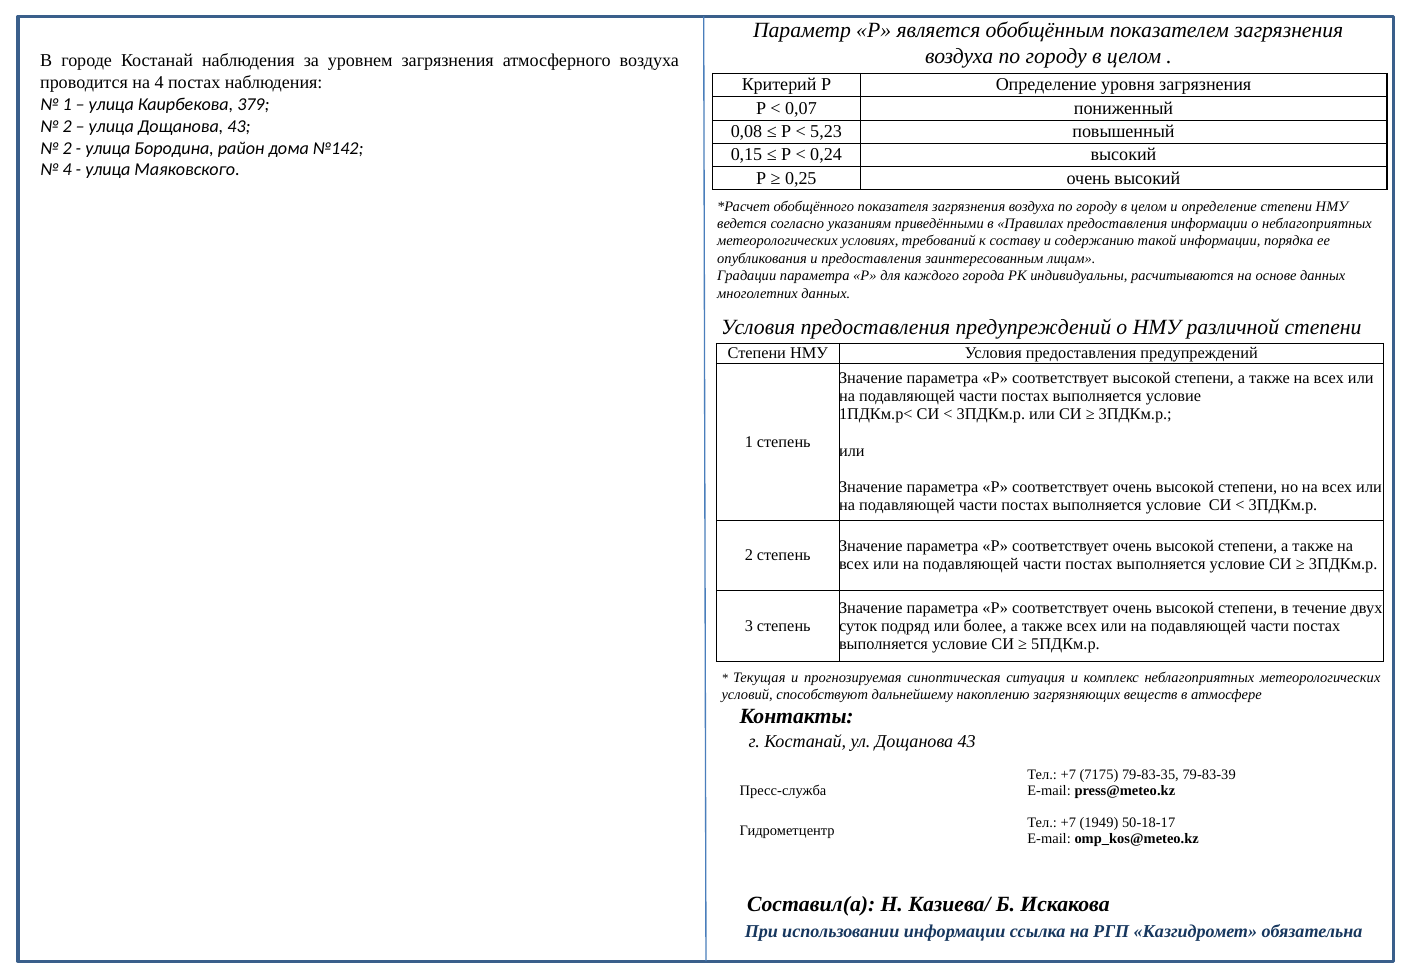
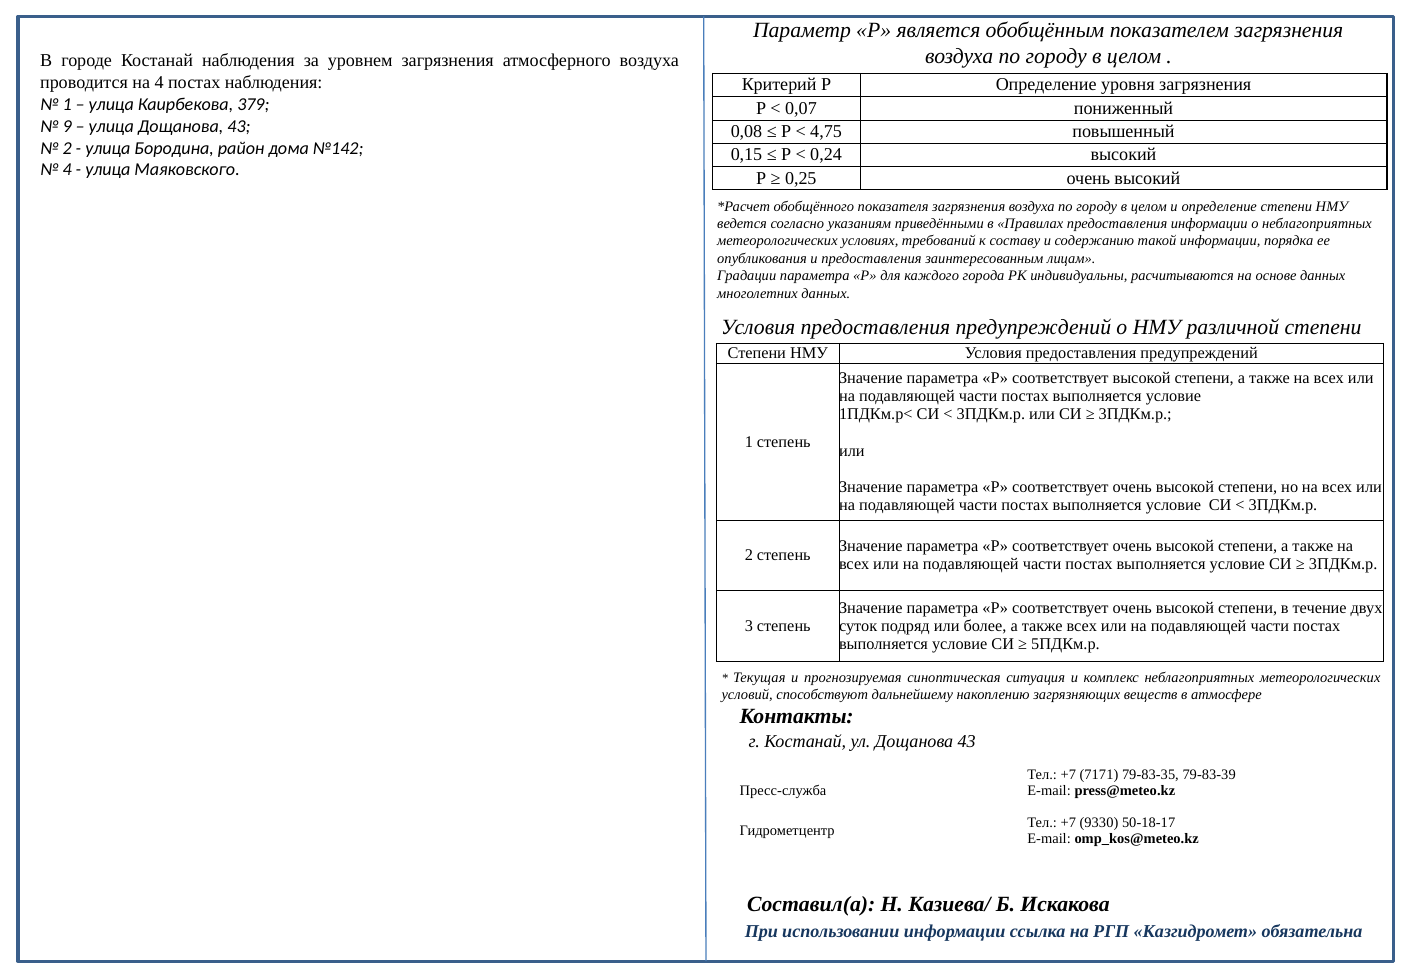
2 at (67, 126): 2 -> 9
5,23: 5,23 -> 4,75
7175: 7175 -> 7171
1949: 1949 -> 9330
